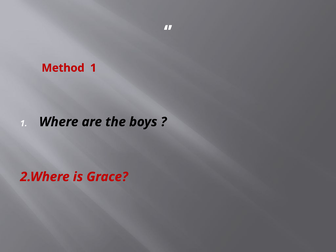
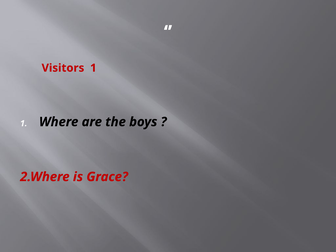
Method: Method -> Visitors
